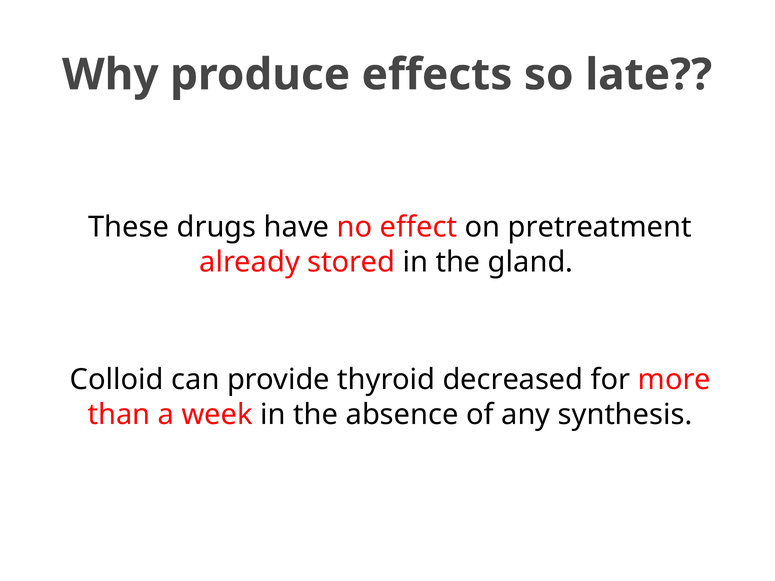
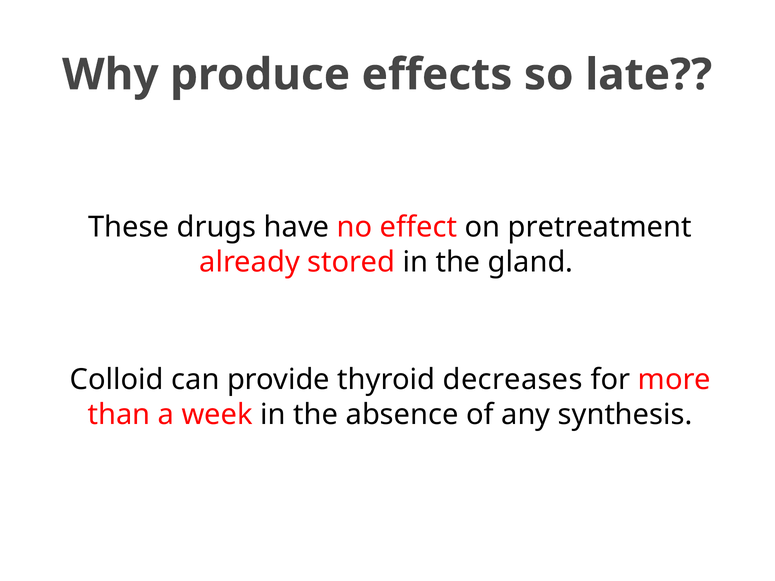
decreased: decreased -> decreases
